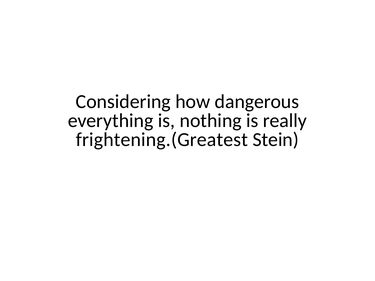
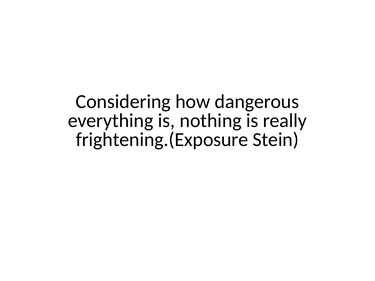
frightening.(Greatest: frightening.(Greatest -> frightening.(Exposure
